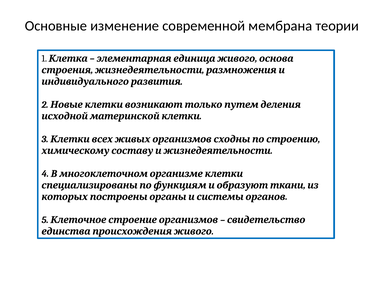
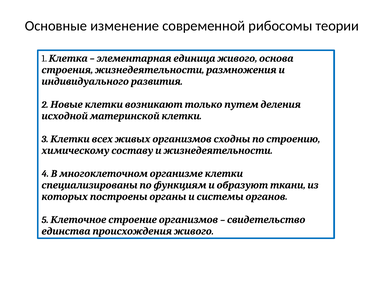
мембрана: мембрана -> рибосомы
